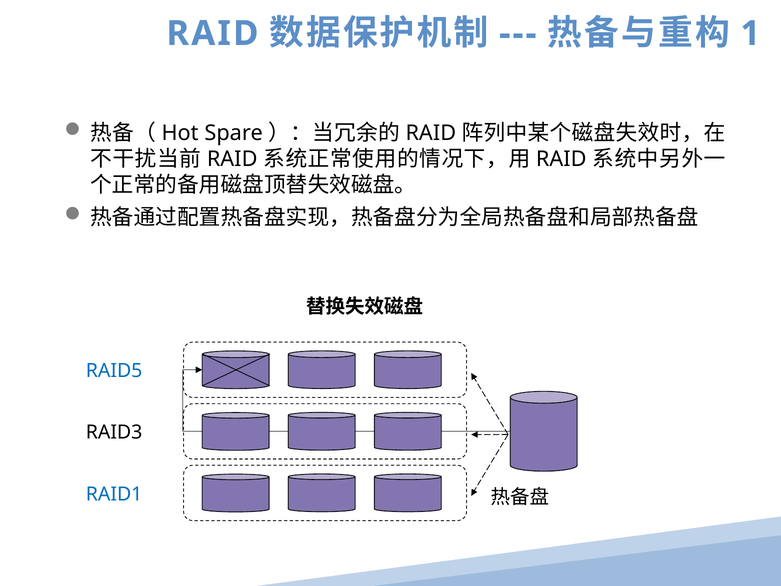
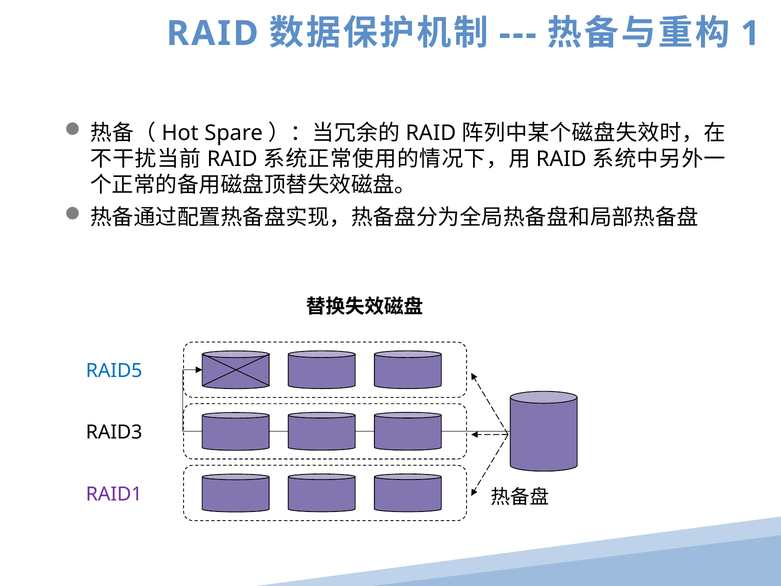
RAID1 colour: blue -> purple
